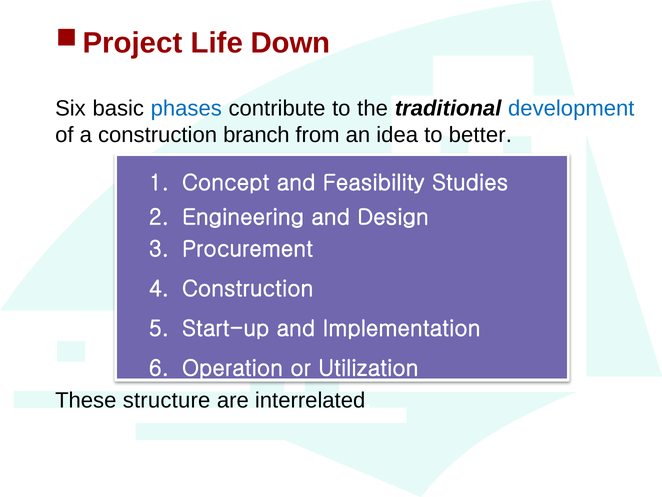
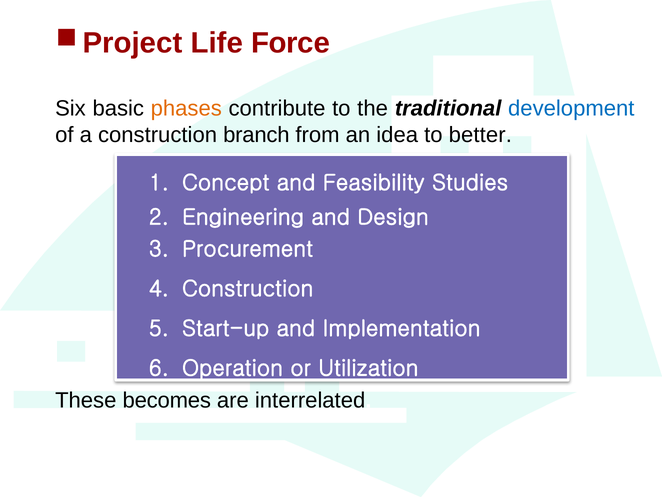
Down: Down -> Force
phases colour: blue -> orange
structure: structure -> becomes
